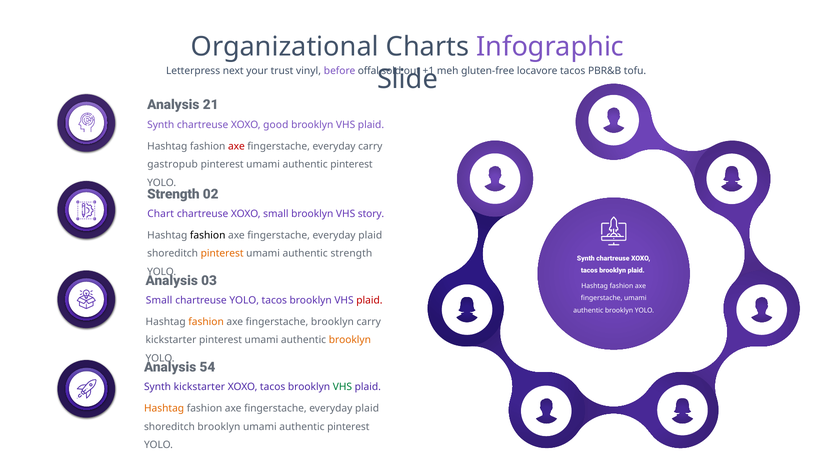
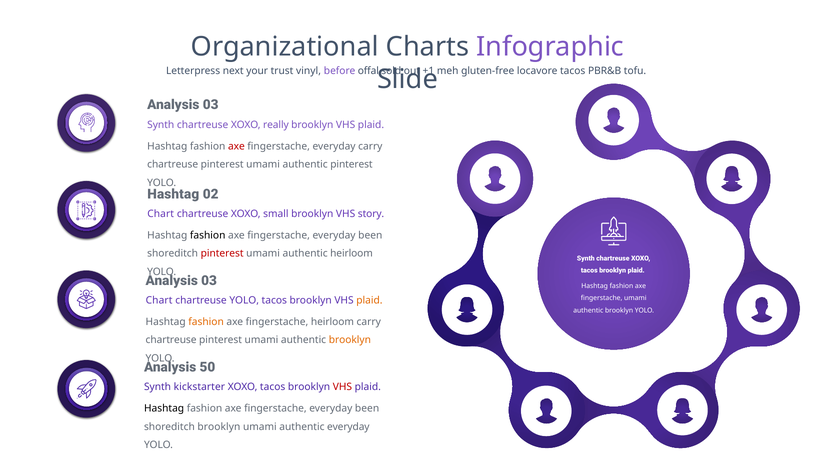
21 at (211, 105): 21 -> 03
good: good -> really
gastropub at (173, 165): gastropub -> chartreuse
Strength at (173, 194): Strength -> Hashtag
plaid at (370, 235): plaid -> been
pinterest at (222, 254) colour: orange -> red
authentic strength: strength -> heirloom
Small at (159, 301): Small -> Chart
plaid at (369, 301) colour: red -> orange
fingerstache brooklyn: brooklyn -> heirloom
kickstarter at (171, 340): kickstarter -> chartreuse
54: 54 -> 50
VHS at (342, 387) colour: green -> red
Hashtag at (164, 409) colour: orange -> black
plaid at (367, 409): plaid -> been
pinterest at (348, 427): pinterest -> everyday
